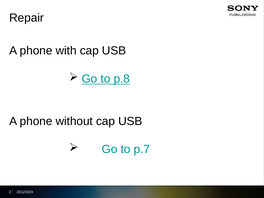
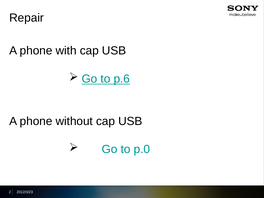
p.8: p.8 -> p.6
p.7: p.7 -> p.0
